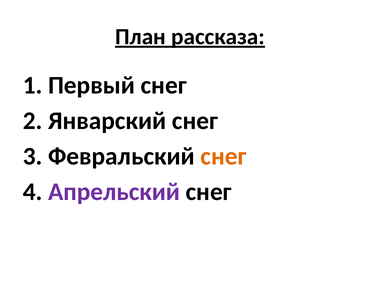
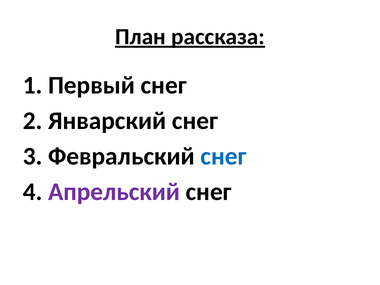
снег at (224, 156) colour: orange -> blue
